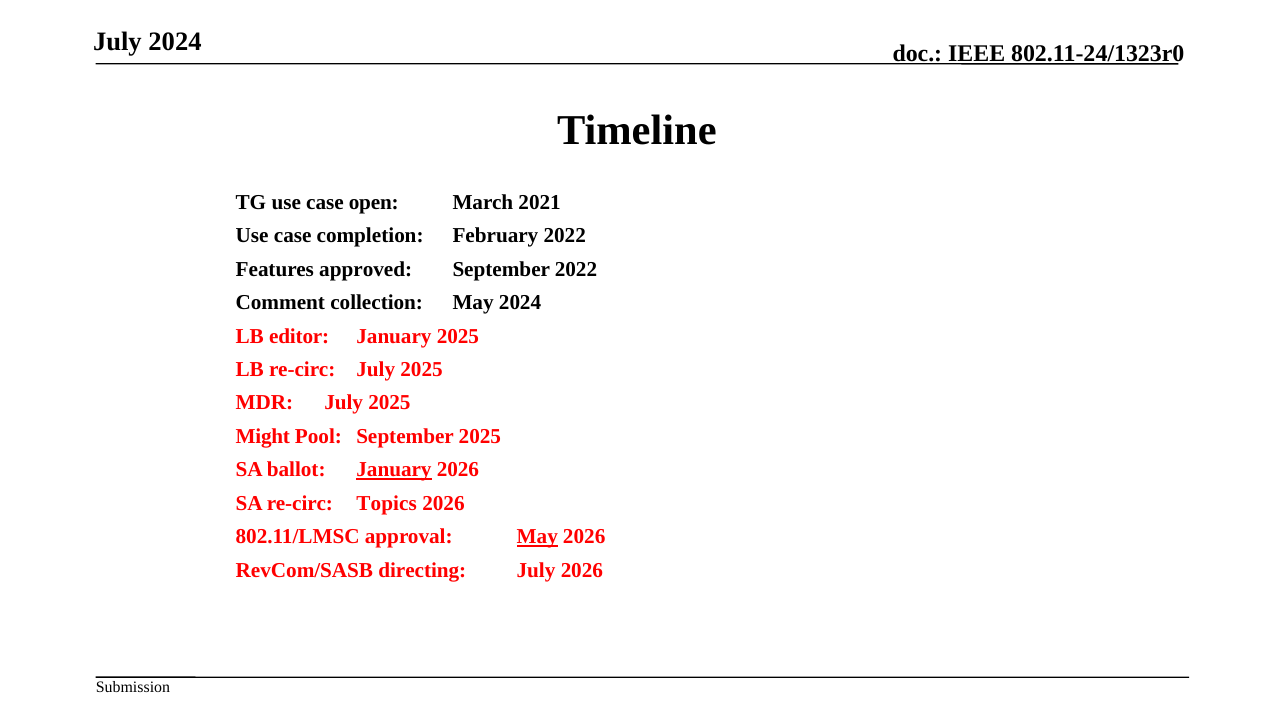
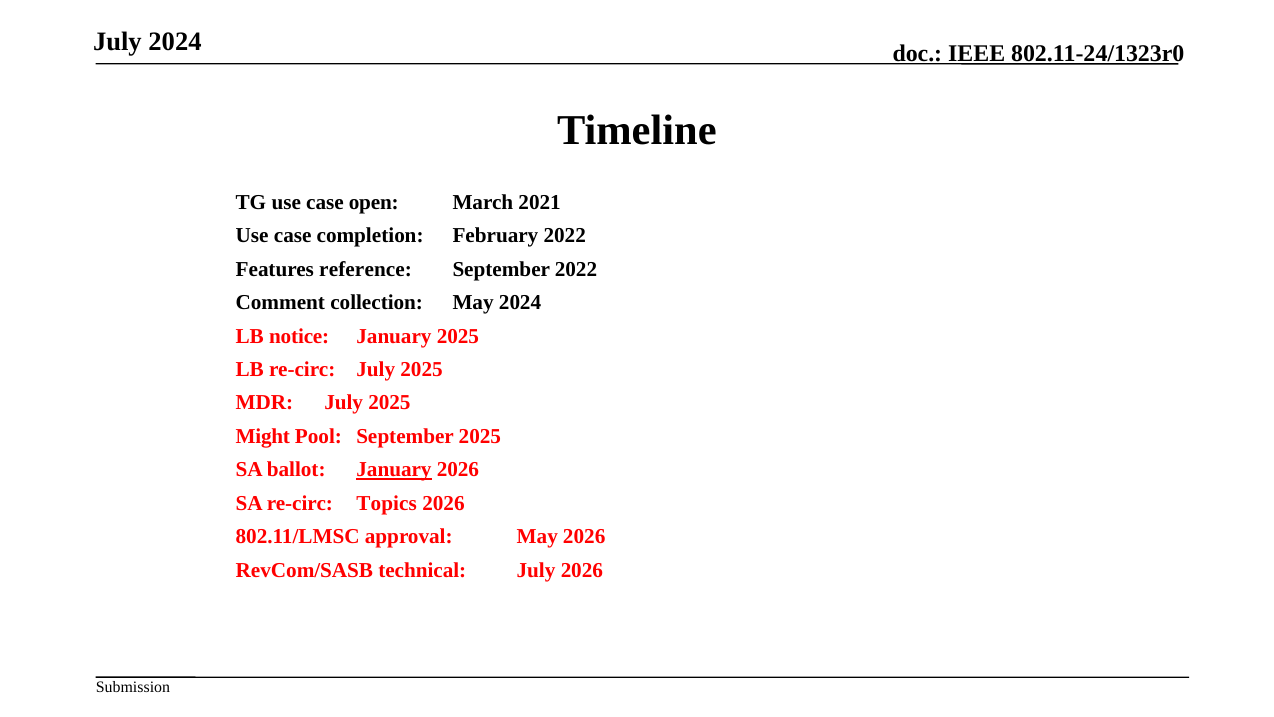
approved: approved -> reference
editor: editor -> notice
May at (537, 537) underline: present -> none
directing: directing -> technical
